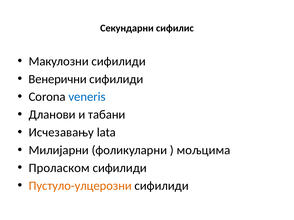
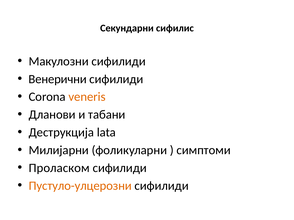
veneris colour: blue -> orange
Исчезавању: Исчезавању -> Деструкција
мољцима: мољцима -> симптоми
